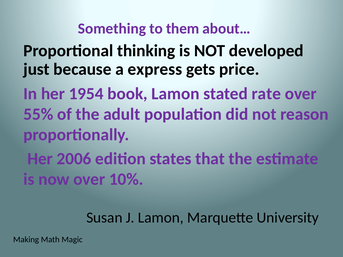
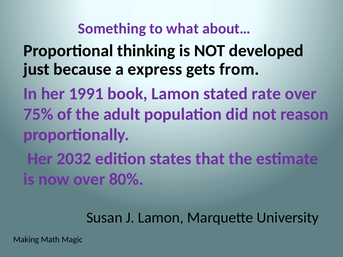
them: them -> what
price: price -> from
1954: 1954 -> 1991
55%: 55% -> 75%
2006: 2006 -> 2032
10%: 10% -> 80%
